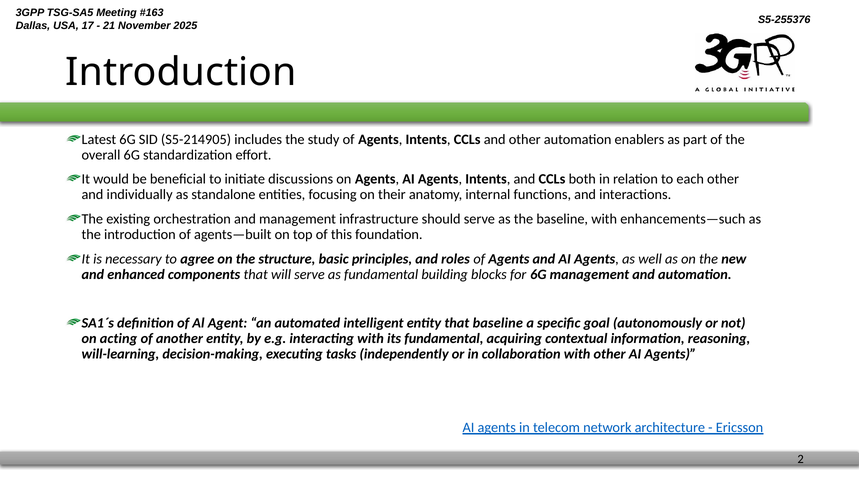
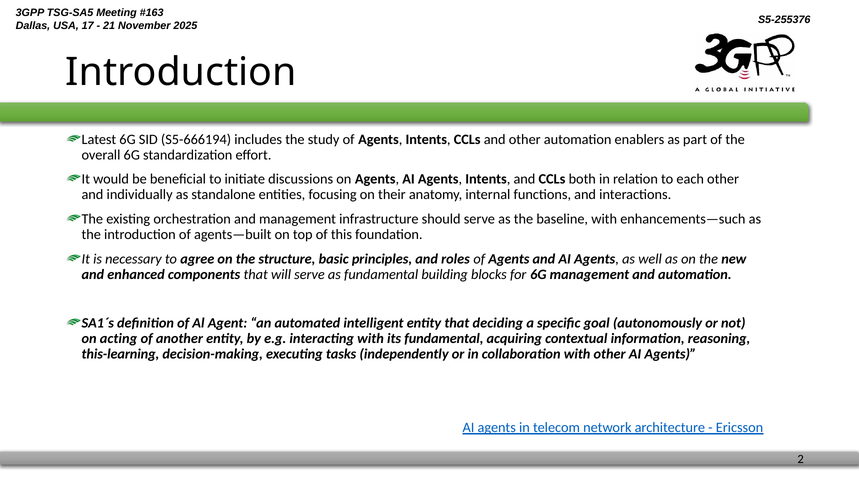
S5-214905: S5-214905 -> S5-666194
that baseline: baseline -> deciding
will-learning: will-learning -> this-learning
